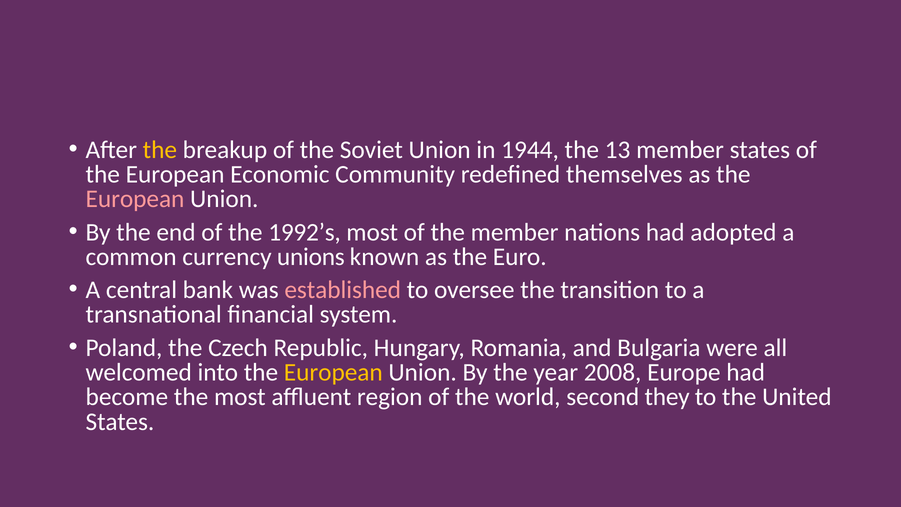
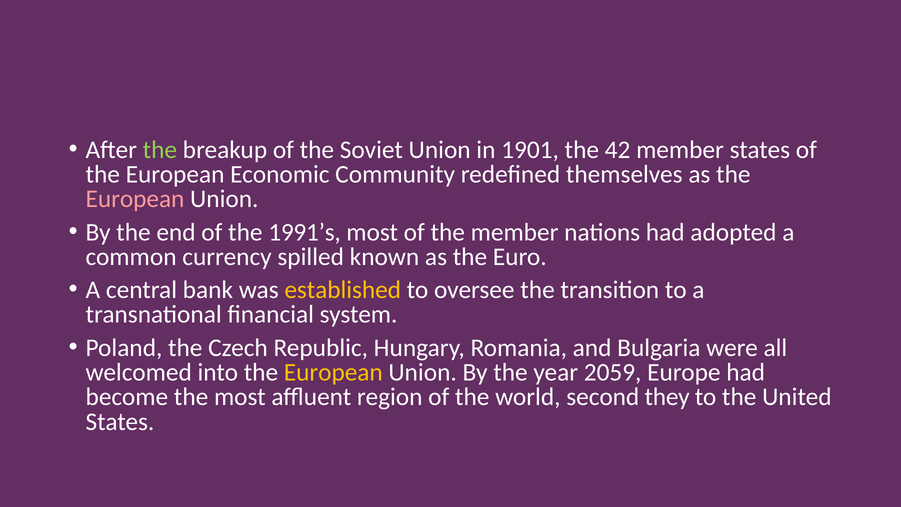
the at (160, 150) colour: yellow -> light green
1944: 1944 -> 1901
13: 13 -> 42
1992’s: 1992’s -> 1991’s
unions: unions -> spilled
established colour: pink -> yellow
2008: 2008 -> 2059
